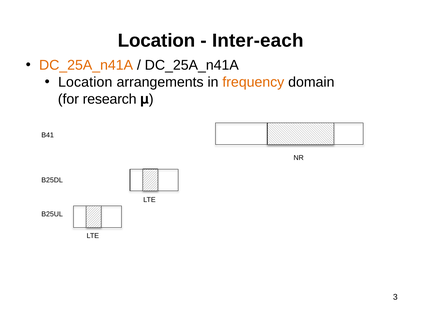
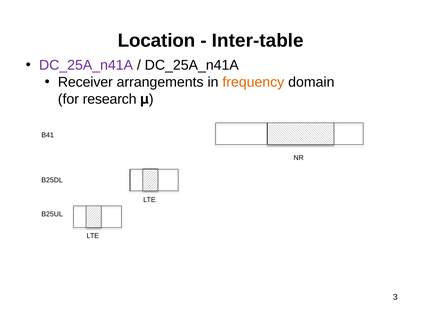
Inter-each: Inter-each -> Inter-table
DC_25A_n41A at (86, 65) colour: orange -> purple
Location at (85, 82): Location -> Receiver
